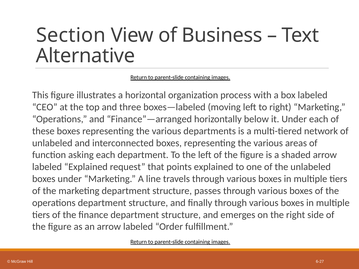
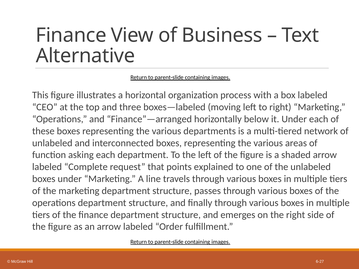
Section at (71, 35): Section -> Finance
labeled Explained: Explained -> Complete
